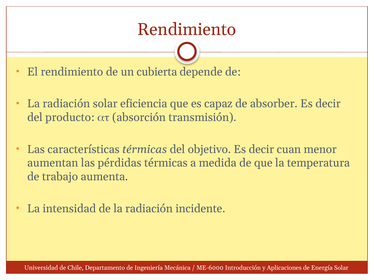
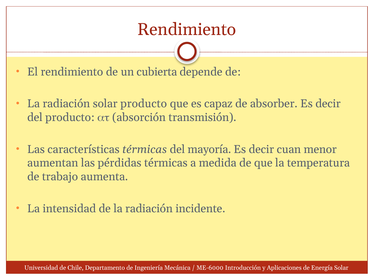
solar eficiencia: eficiencia -> producto
objetivo: objetivo -> mayoría
